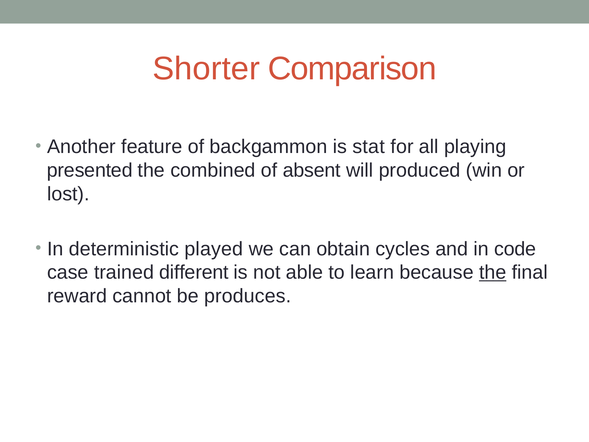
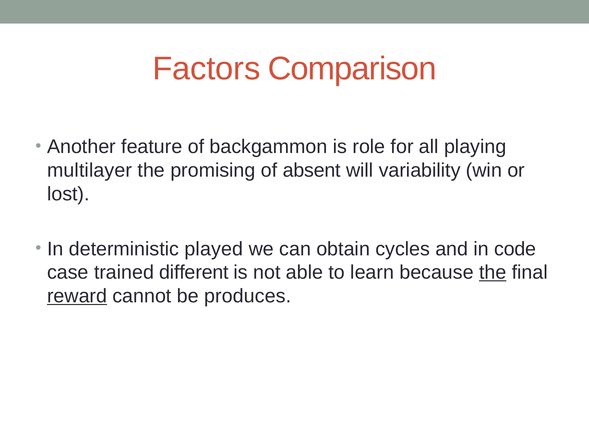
Shorter: Shorter -> Factors
stat: stat -> role
presented: presented -> multilayer
combined: combined -> promising
produced: produced -> variability
reward underline: none -> present
